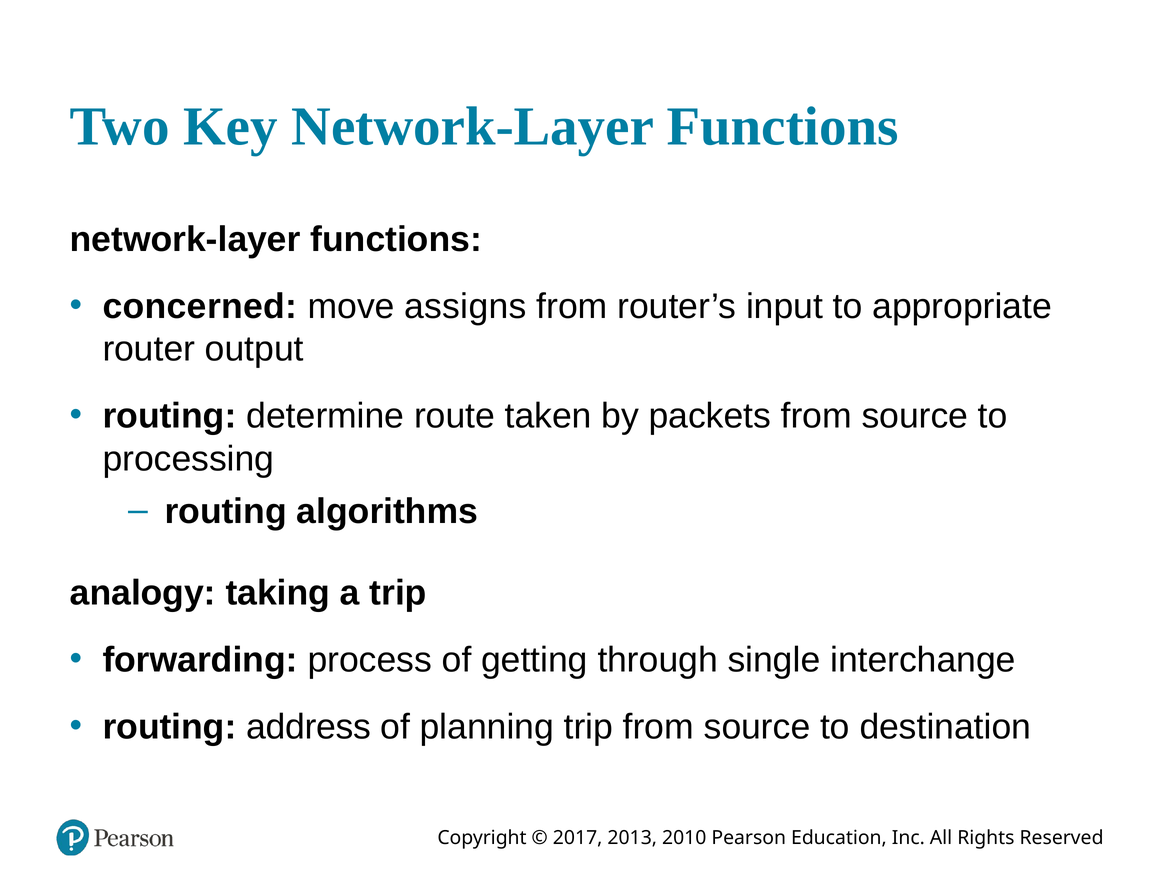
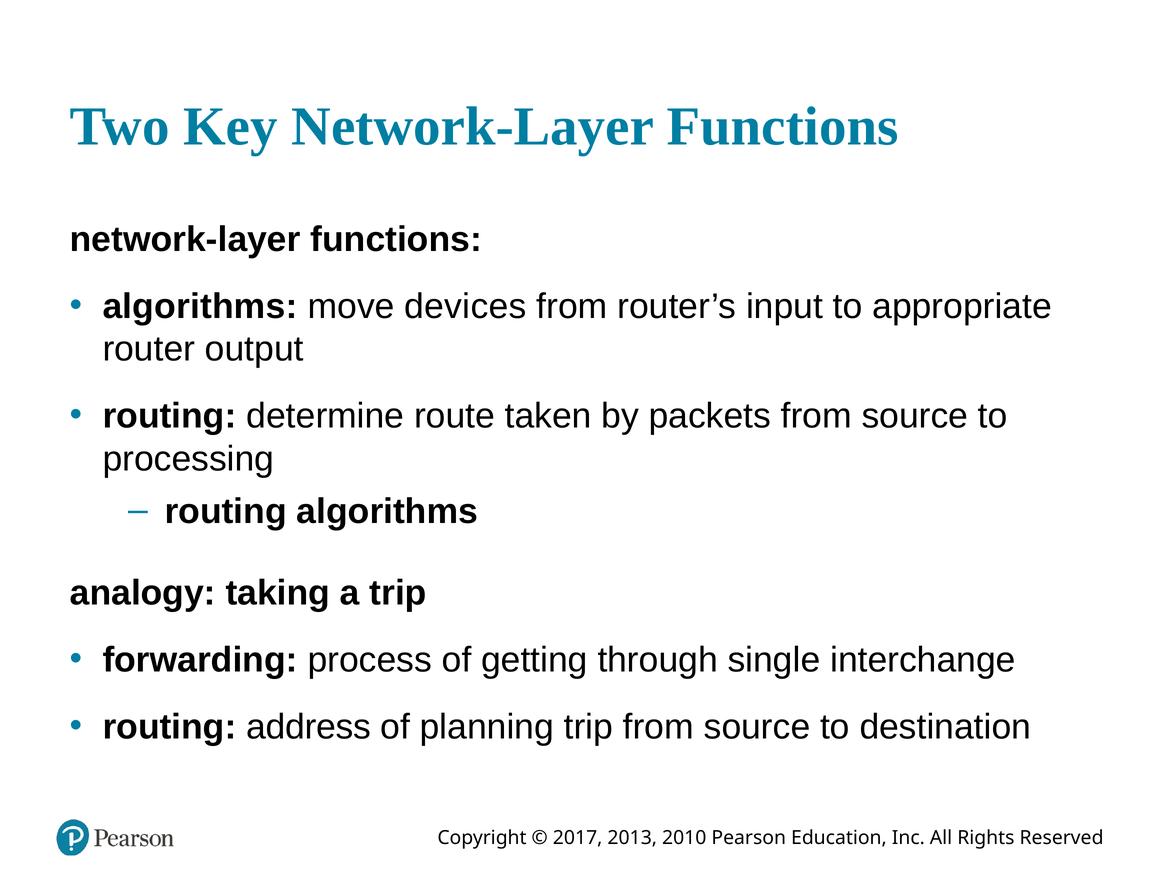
concerned at (200, 306): concerned -> algorithms
assigns: assigns -> devices
